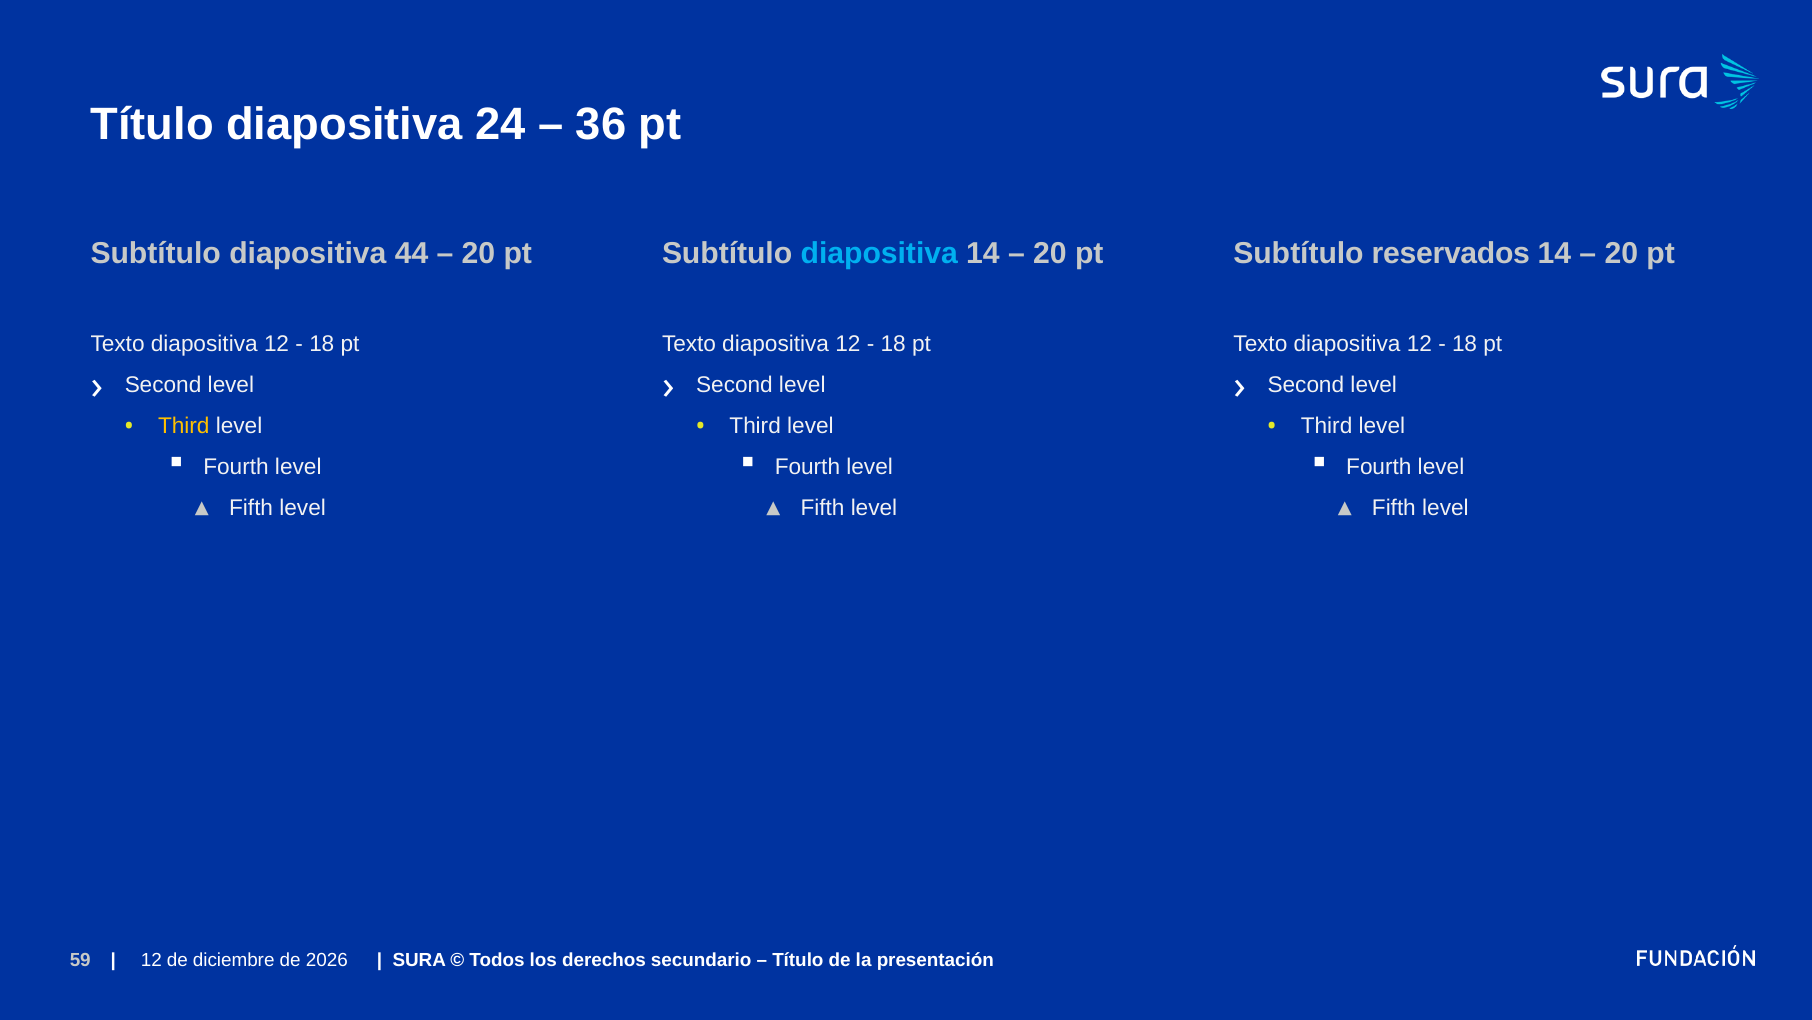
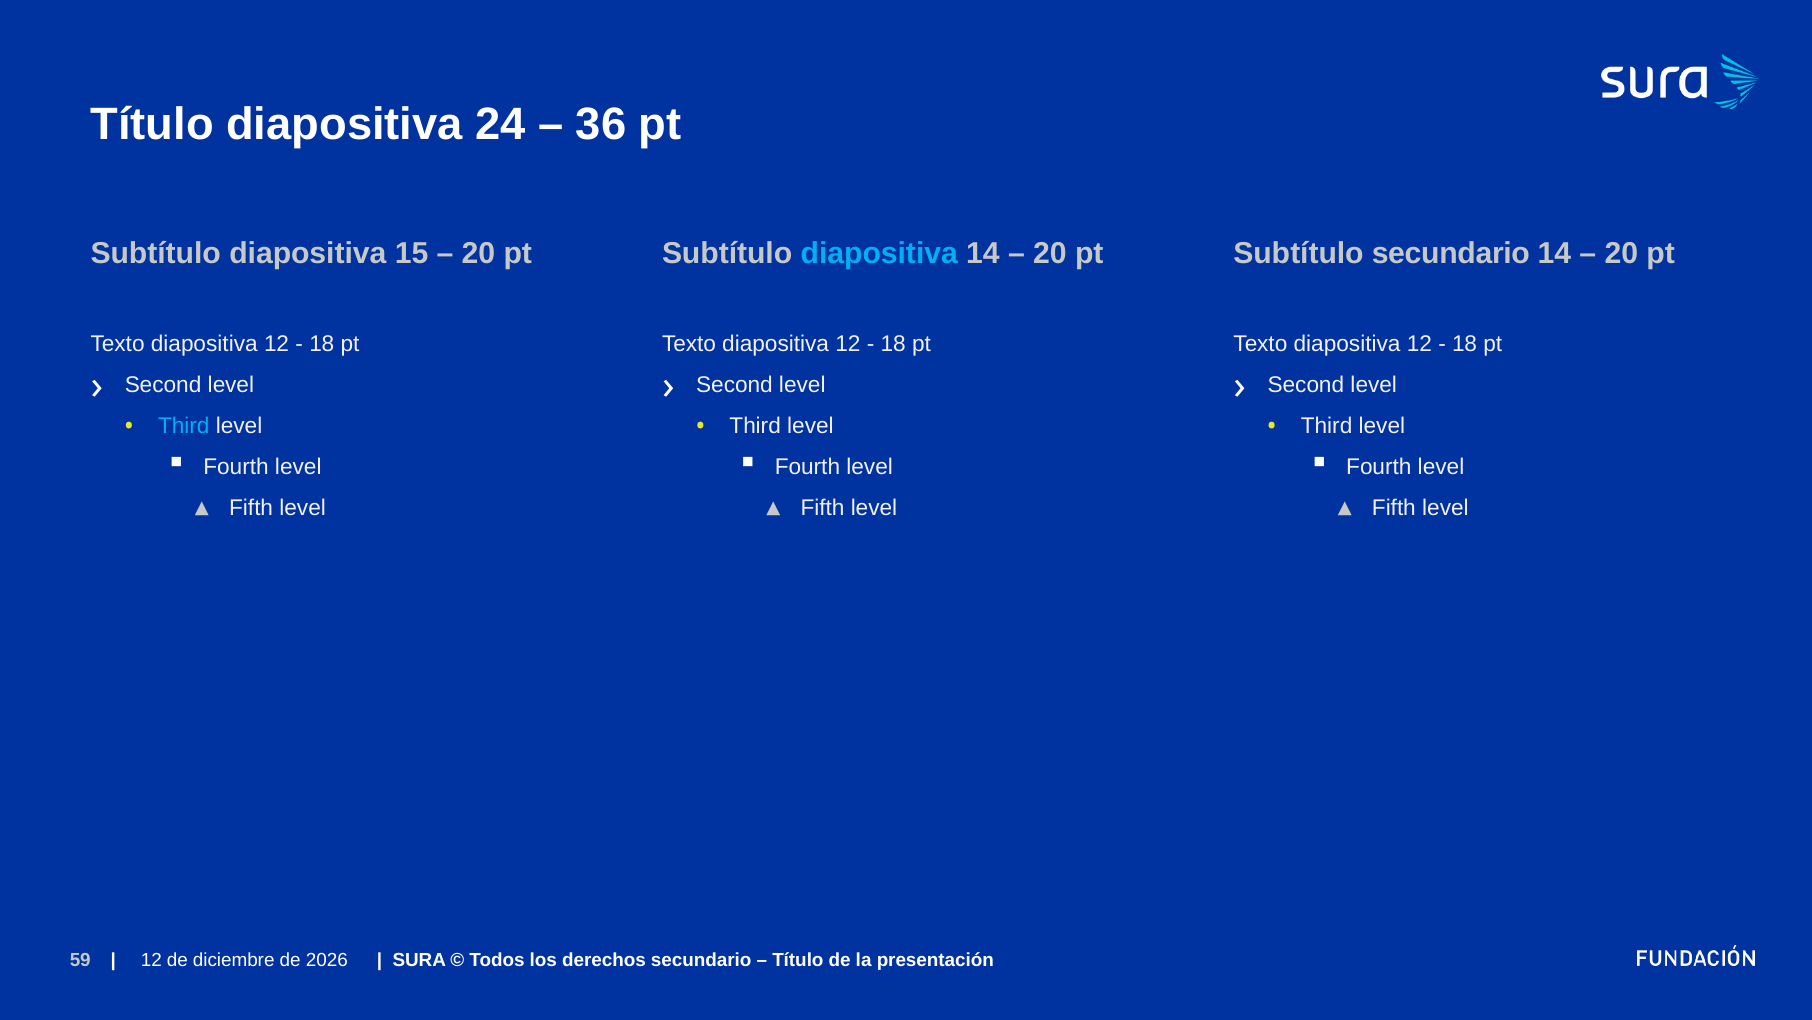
44: 44 -> 15
Subtítulo reservados: reservados -> secundario
Third at (184, 426) colour: yellow -> light blue
